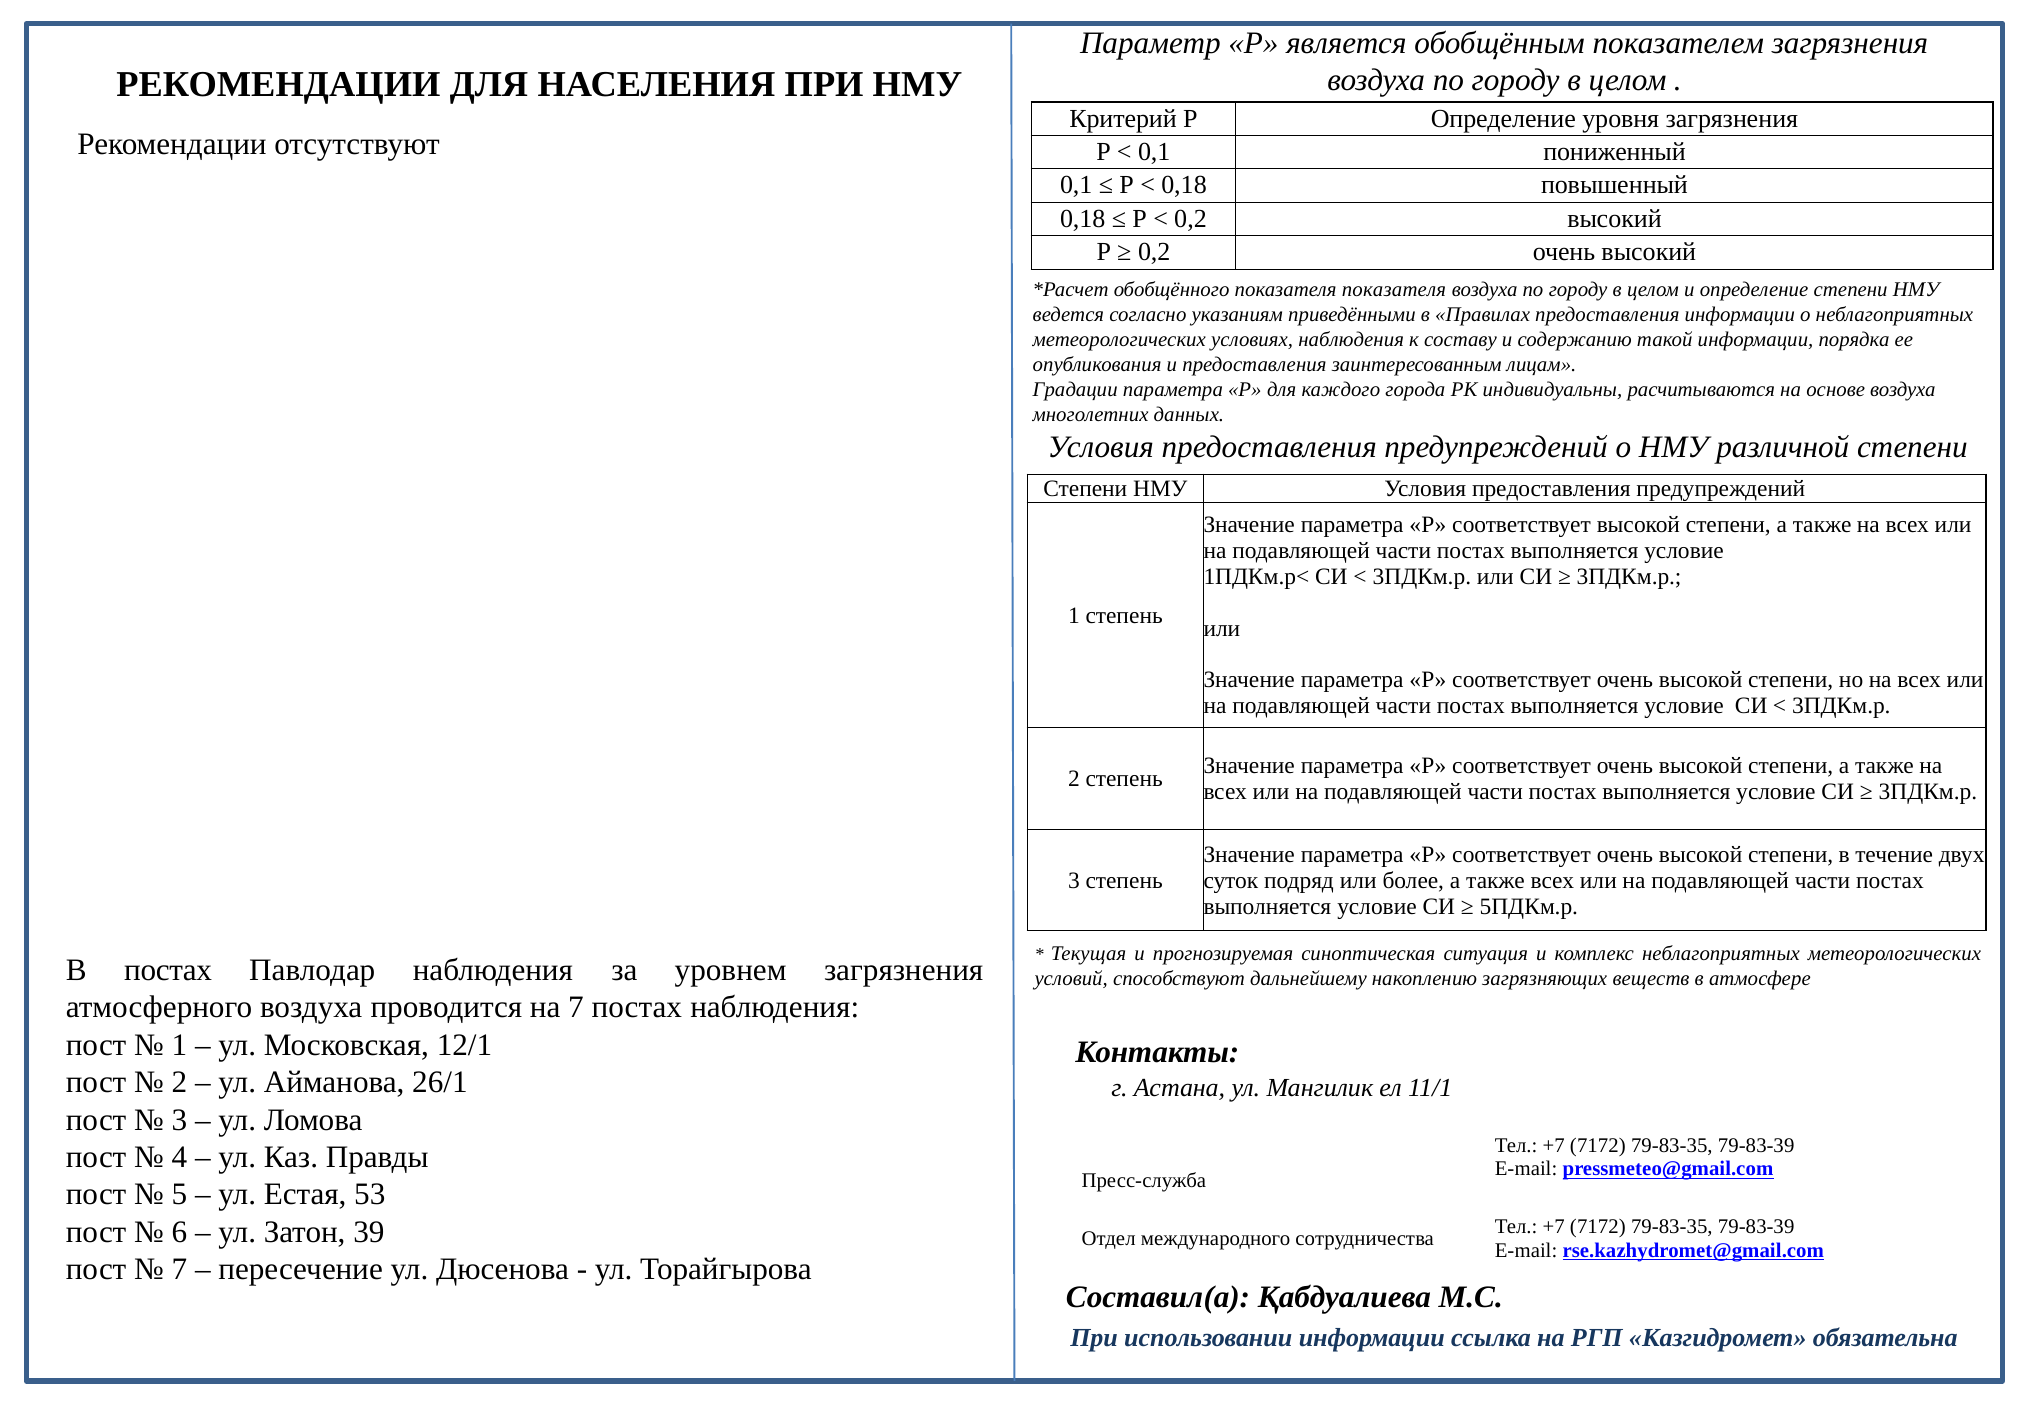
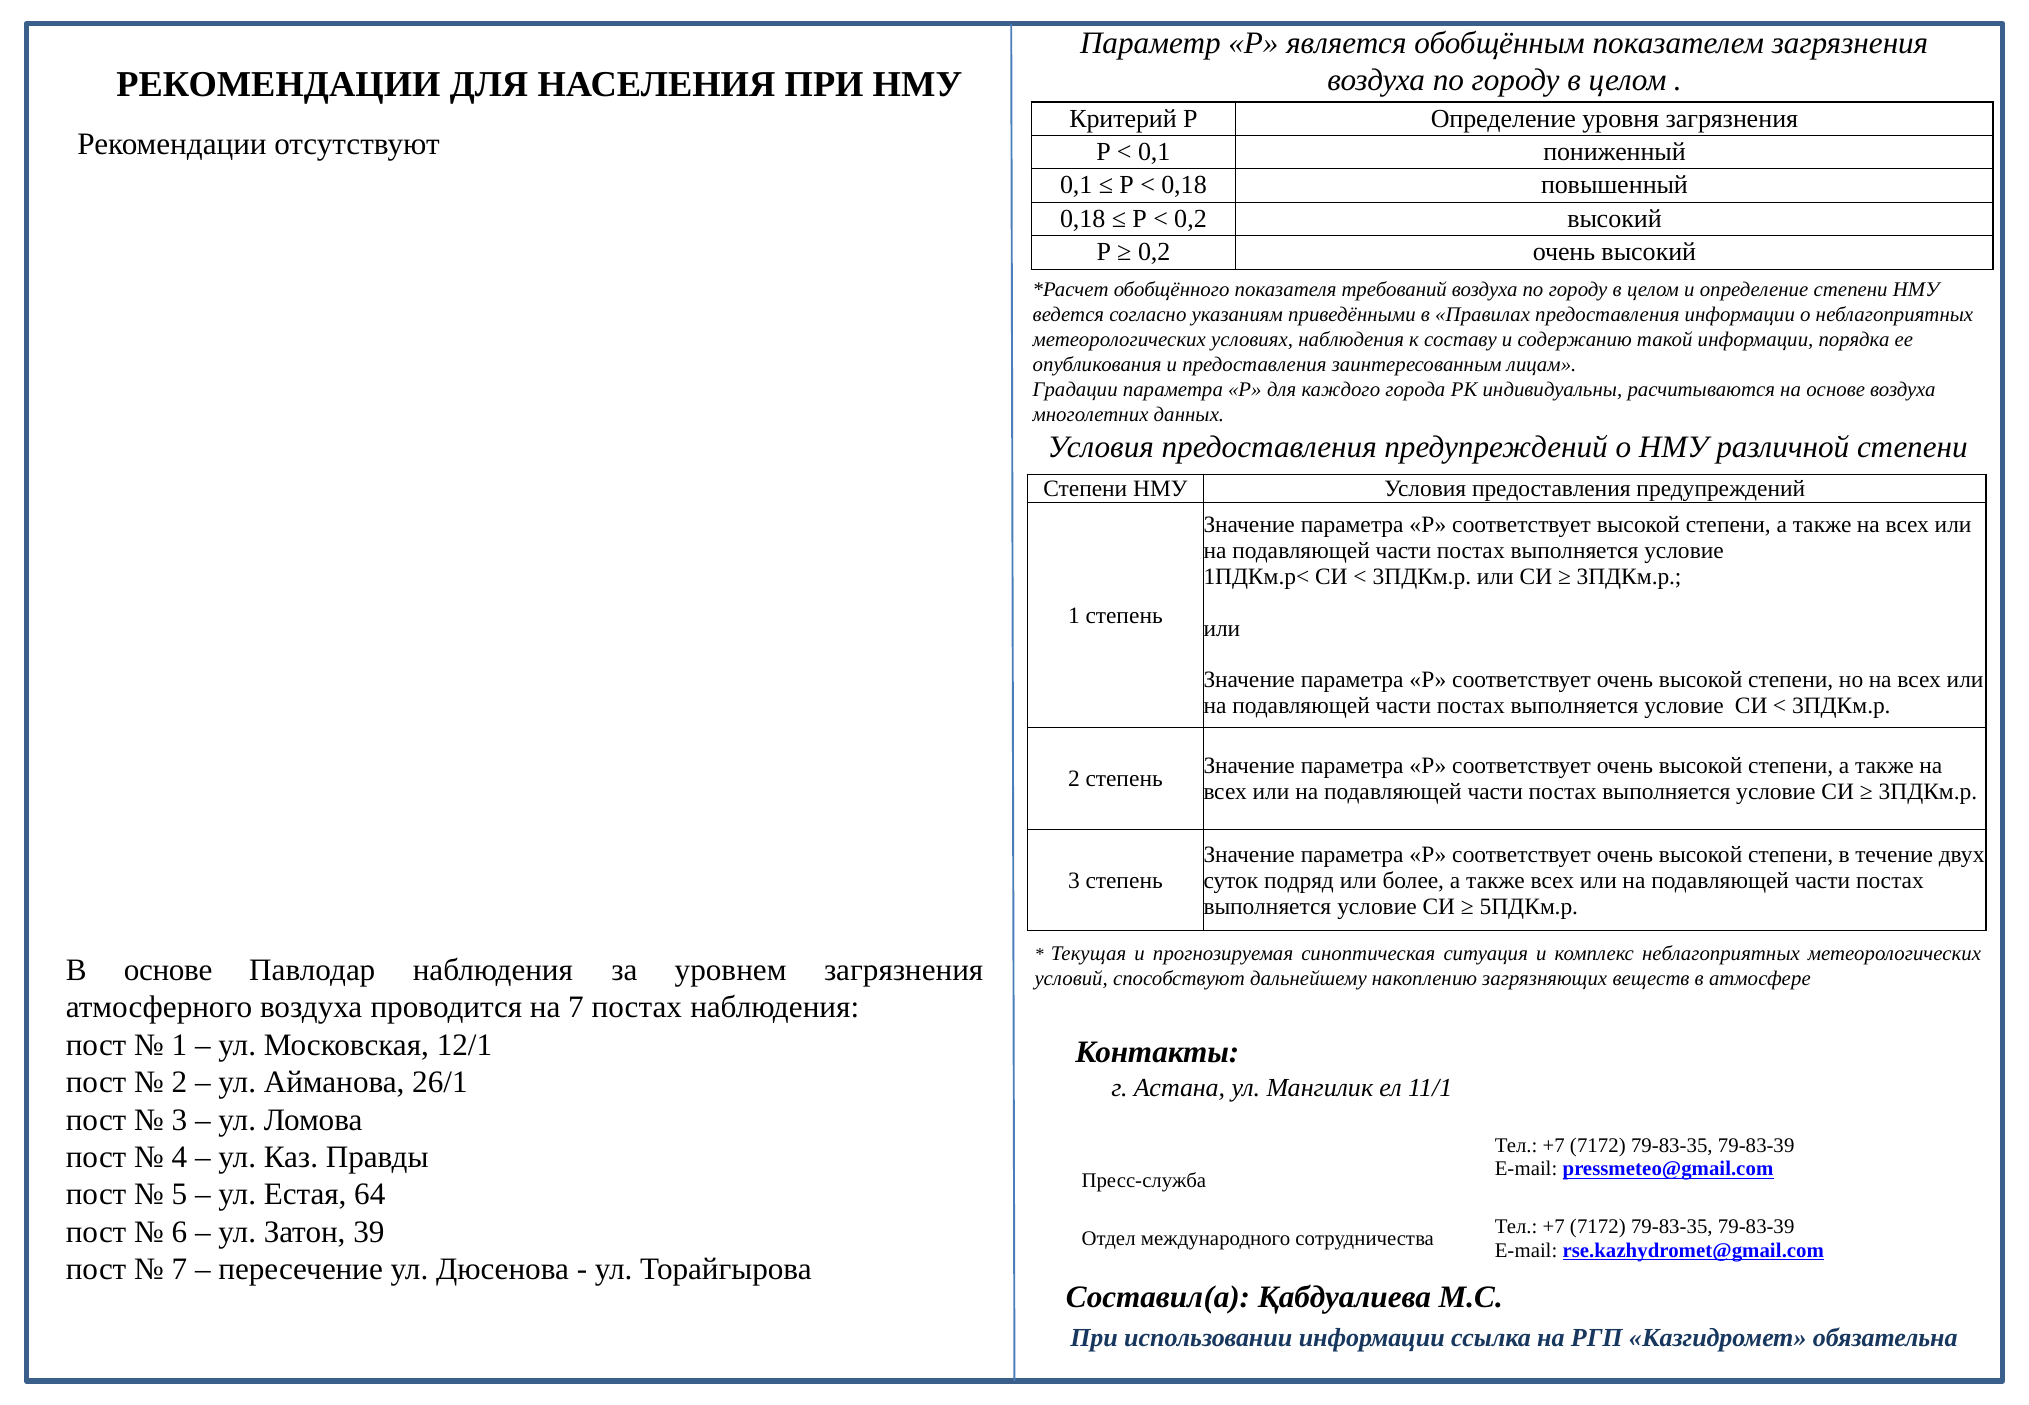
показателя показателя: показателя -> требований
В постах: постах -> основе
53: 53 -> 64
